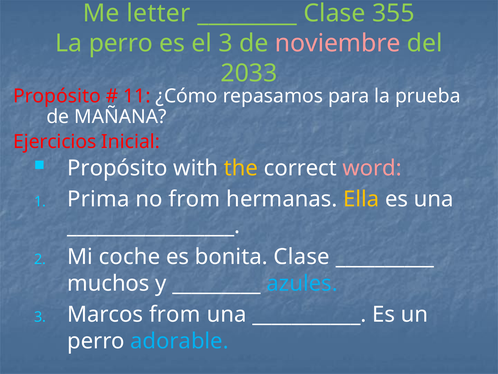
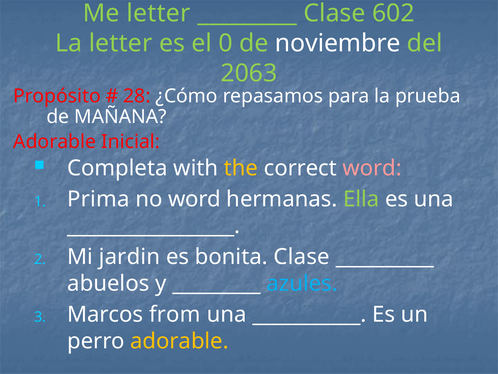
355: 355 -> 602
La perro: perro -> letter
el 3: 3 -> 0
noviembre colour: pink -> white
2033: 2033 -> 2063
11: 11 -> 28
Ejercicios at (55, 142): Ejercicios -> Adorable
Propósito at (117, 168): Propósito -> Completa
no from: from -> word
Ella colour: yellow -> light green
coche: coche -> jardin
muchos: muchos -> abuelos
adorable at (179, 341) colour: light blue -> yellow
